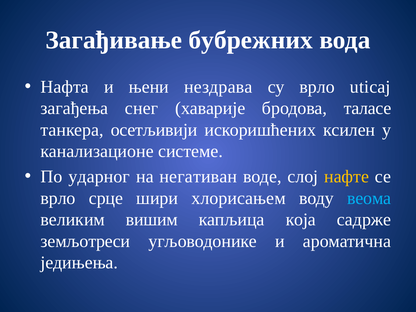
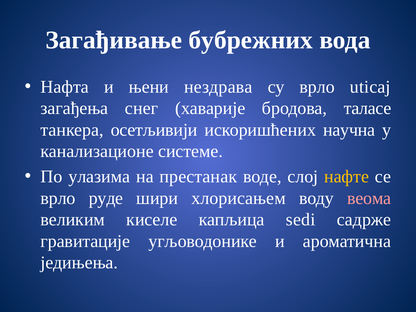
ксилен: ксилен -> научна
ударног: ударног -> улазима
негативан: негативан -> престанак
срце: срце -> руде
веома colour: light blue -> pink
вишим: вишим -> киселе
која: која -> sedi
земљотреси: земљотреси -> гравитације
